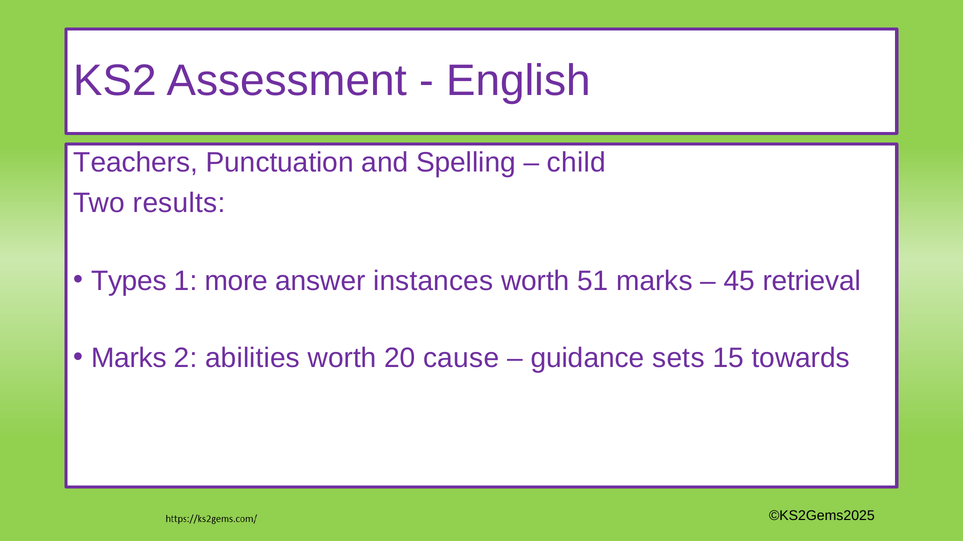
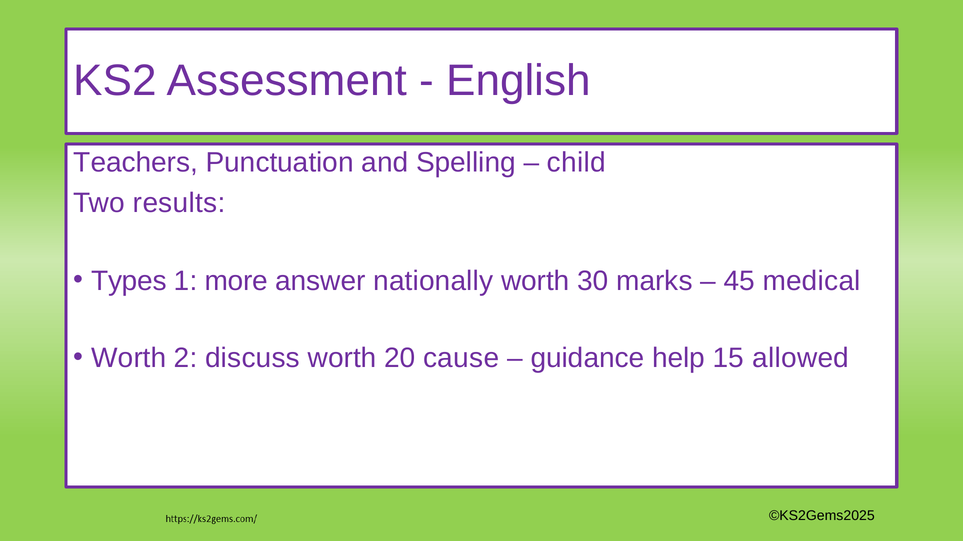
instances: instances -> nationally
51: 51 -> 30
retrieval: retrieval -> medical
Marks at (129, 359): Marks -> Worth
abilities: abilities -> discuss
sets: sets -> help
towards: towards -> allowed
